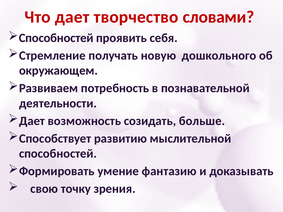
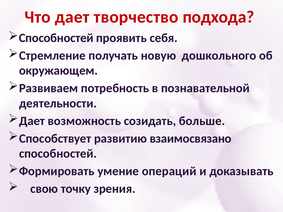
словами: словами -> подхода
мыслительной: мыслительной -> взаимосвязано
фантазию: фантазию -> операций
